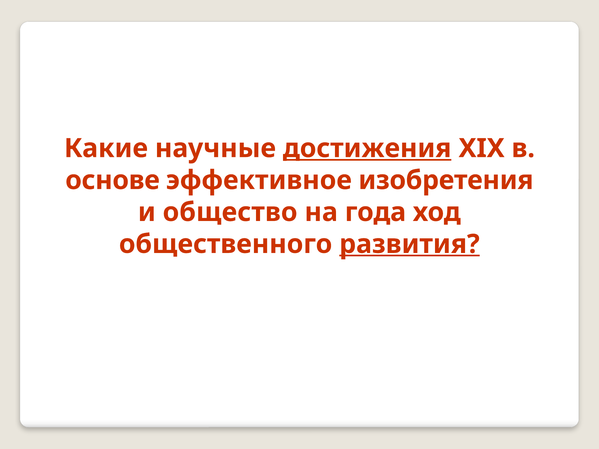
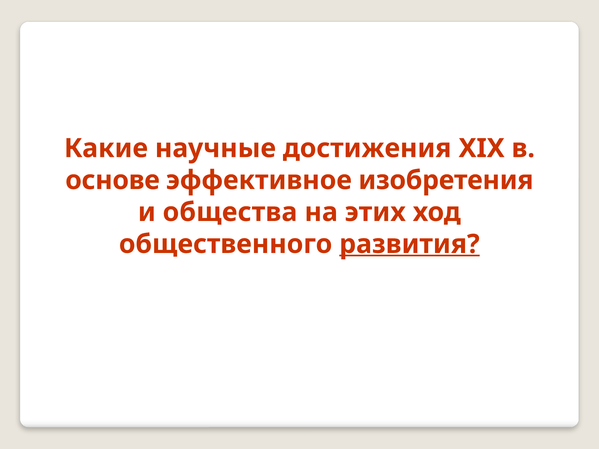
достижения underline: present -> none
общество: общество -> общества
года: года -> этих
